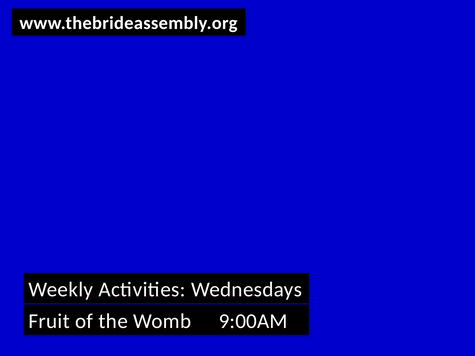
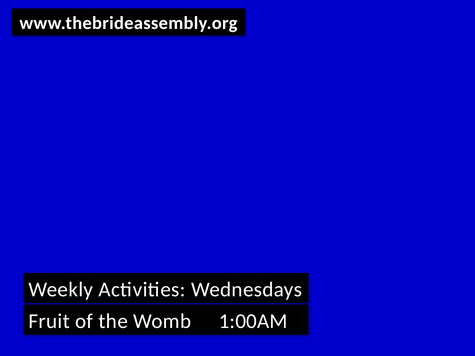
9:00AM: 9:00AM -> 1:00AM
